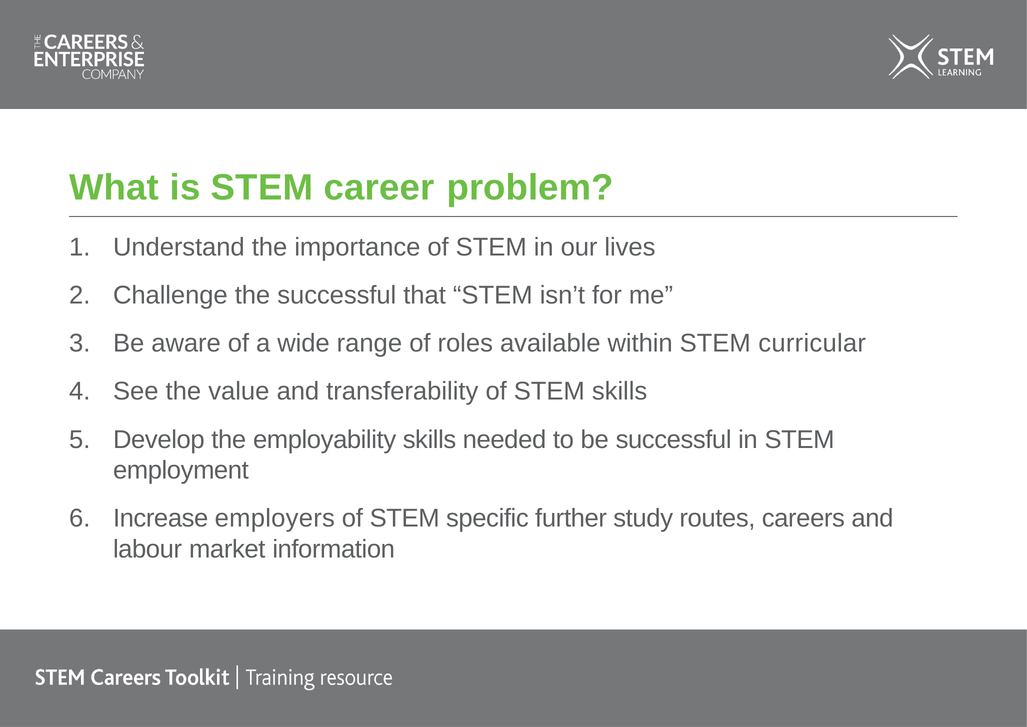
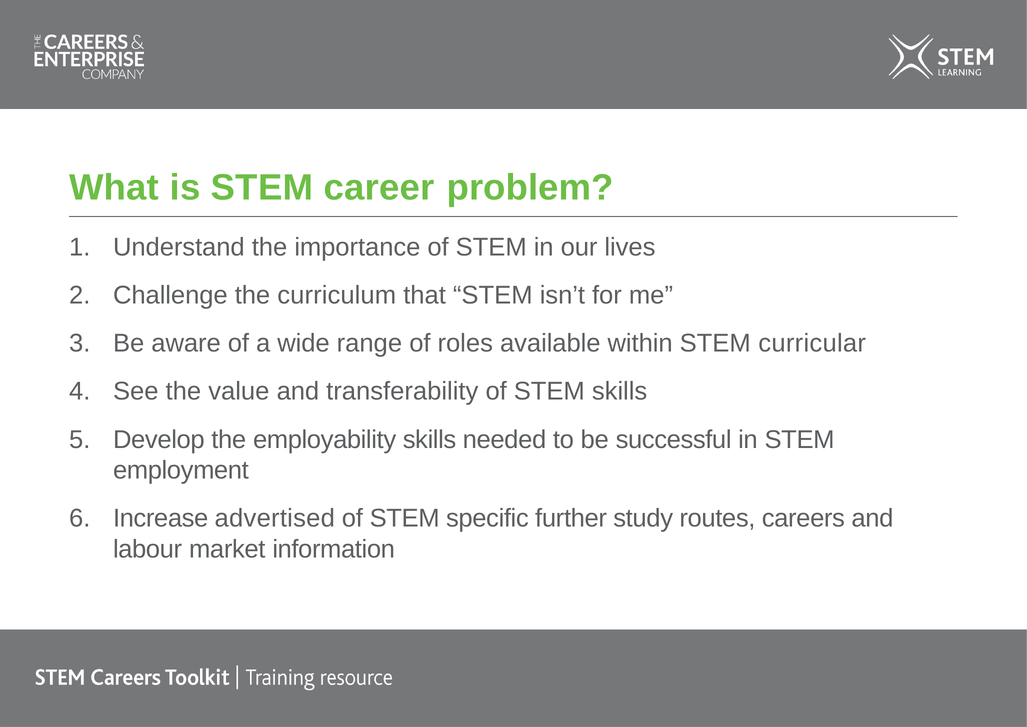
the successful: successful -> curriculum
employers: employers -> advertised
